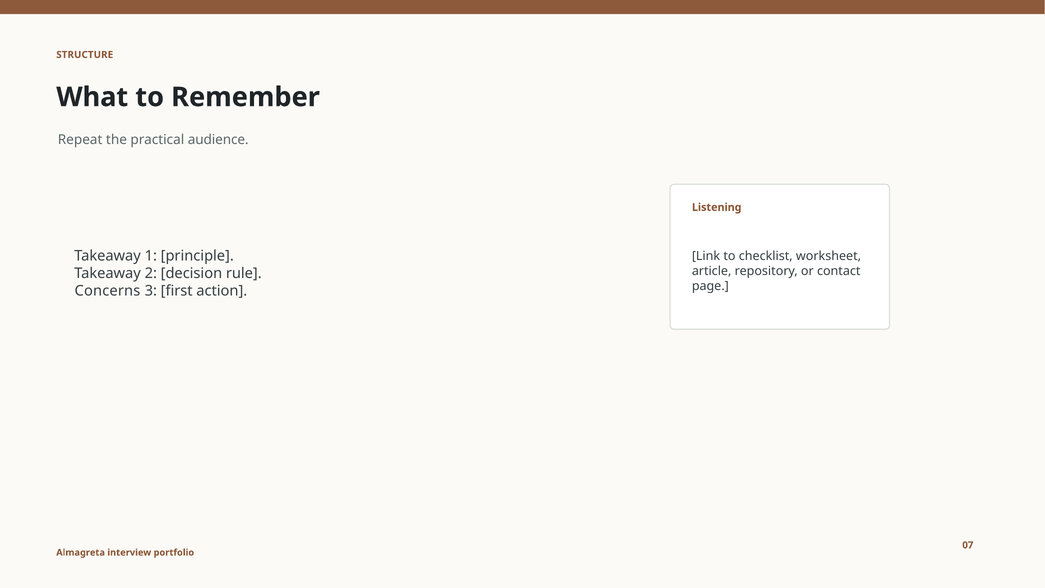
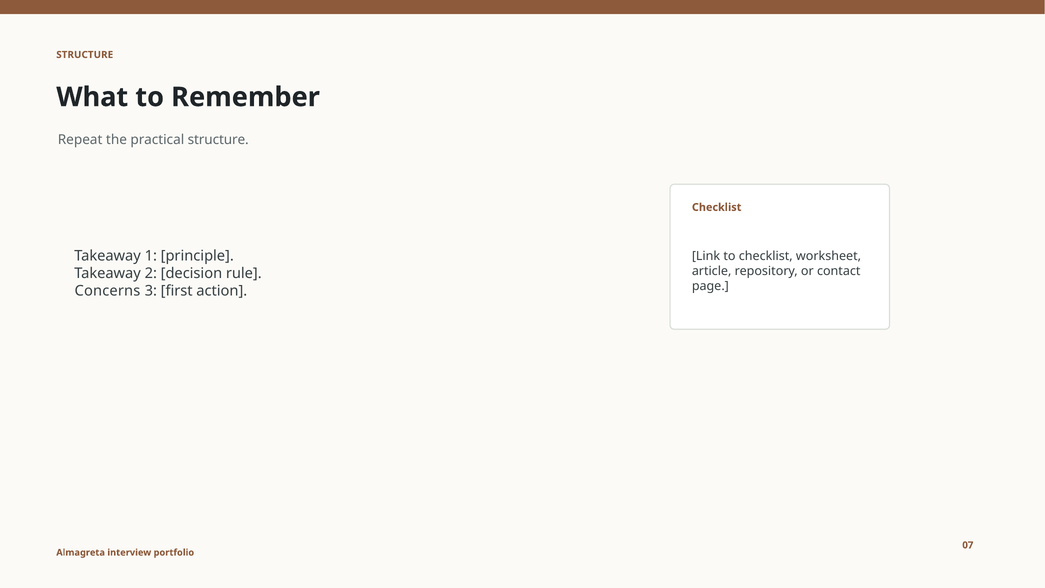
practical audience: audience -> structure
Listening at (717, 207): Listening -> Checklist
